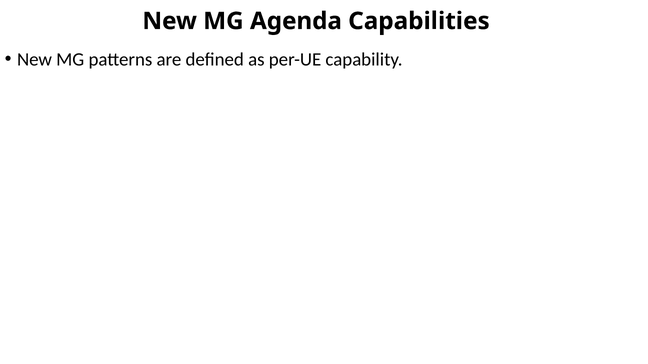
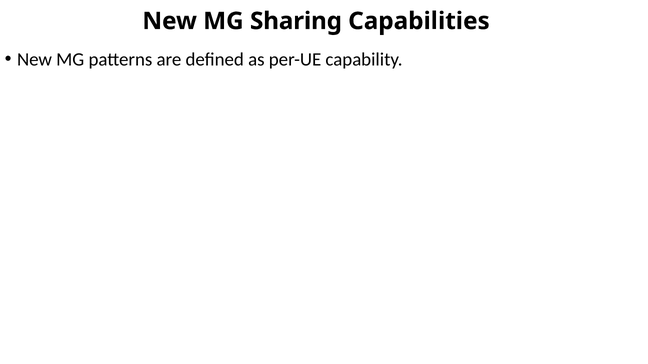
Agenda: Agenda -> Sharing
